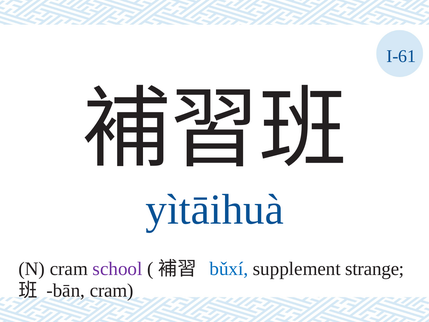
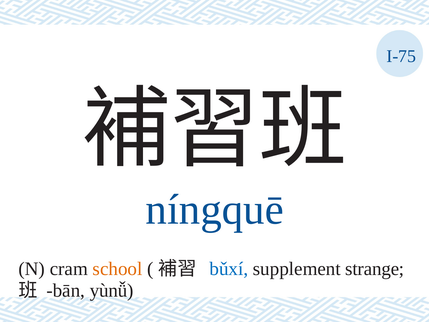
I-61: I-61 -> I-75
yìtāihuà: yìtāihuà -> níngquē
school colour: purple -> orange
bān cram: cram -> yùnǚ
